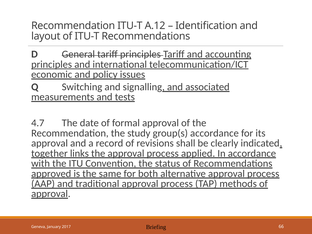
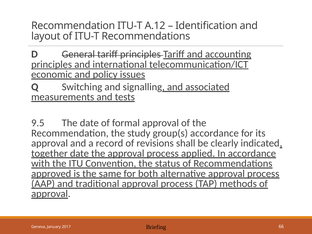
4.7: 4.7 -> 9.5
together links: links -> date
